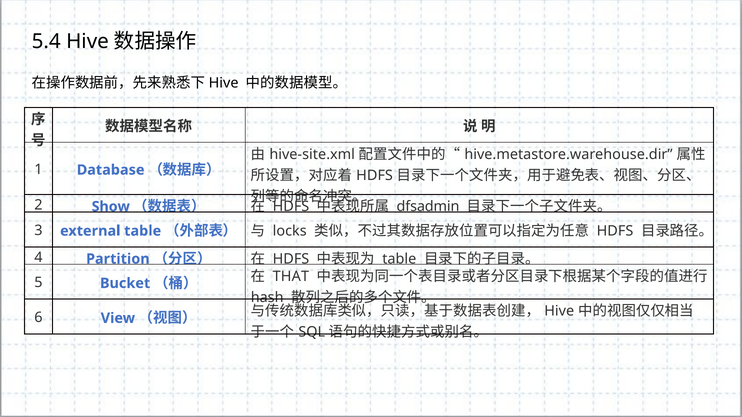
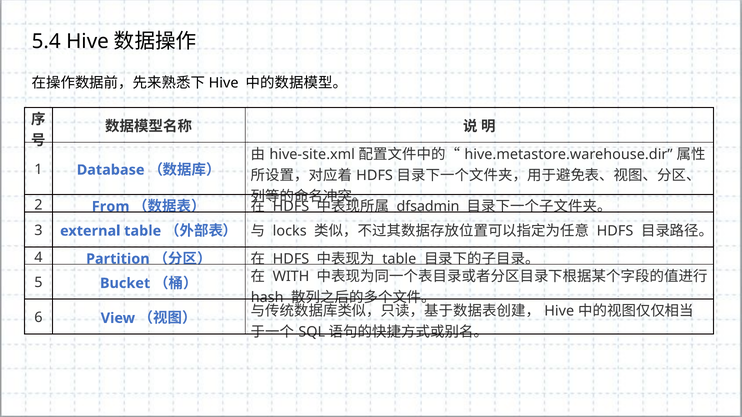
Show: Show -> From
THAT: THAT -> WITH
